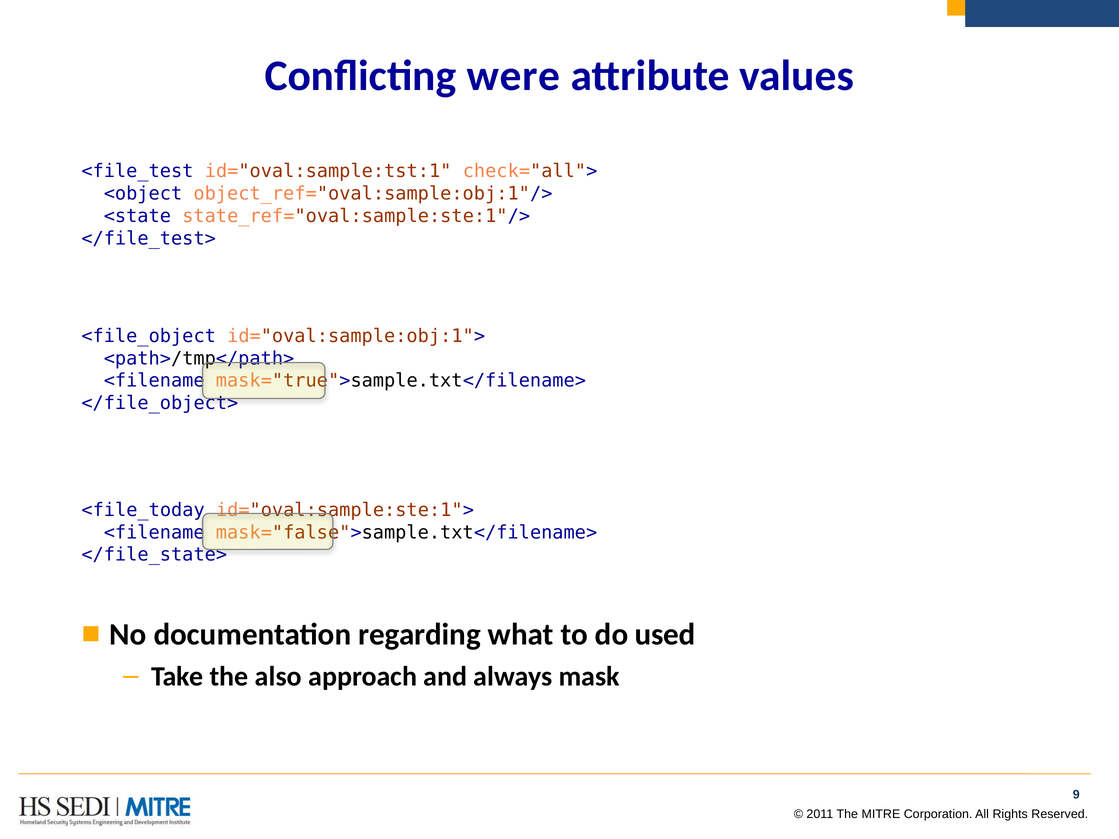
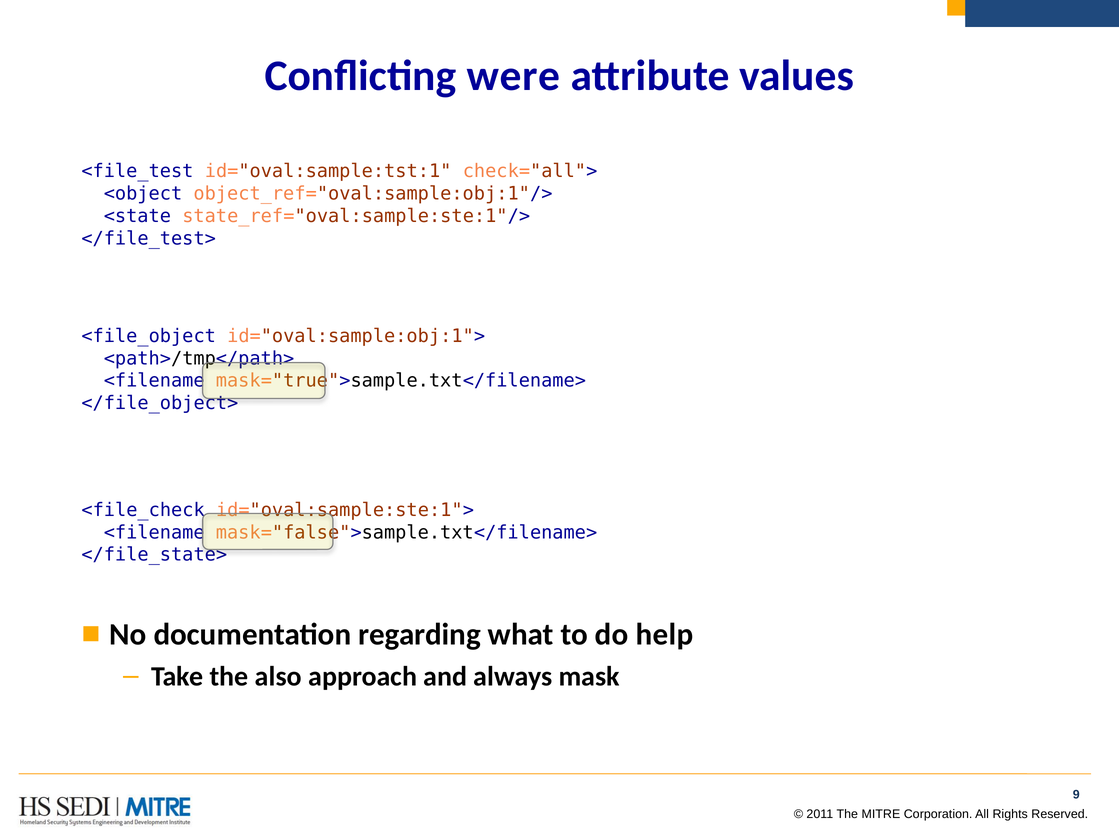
<file_today: <file_today -> <file_check
used: used -> help
